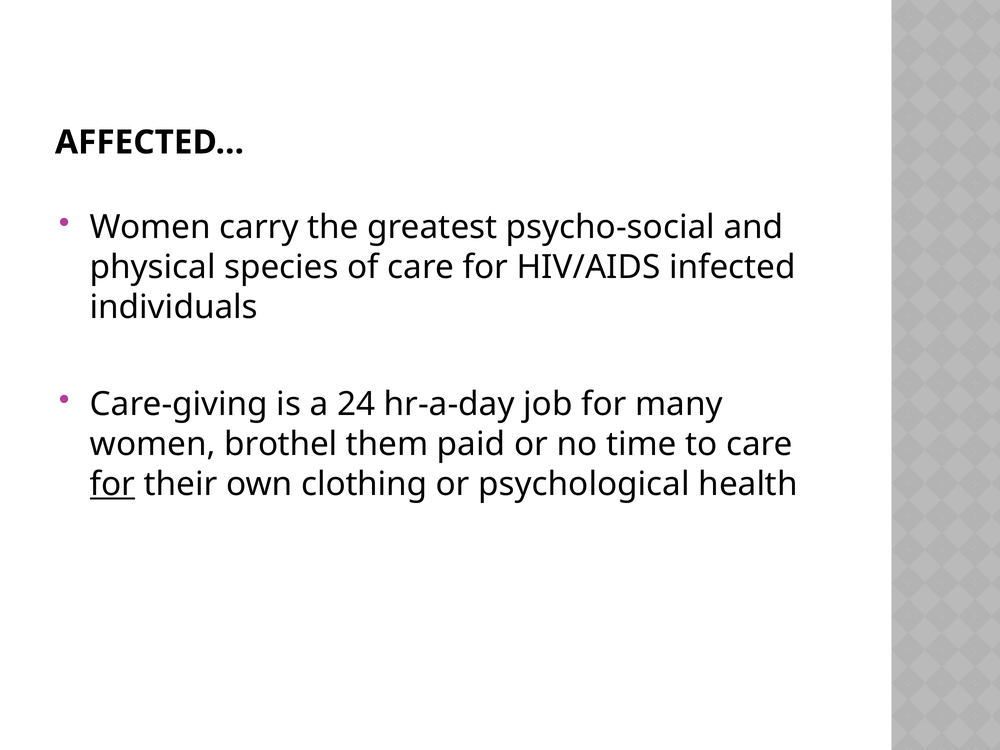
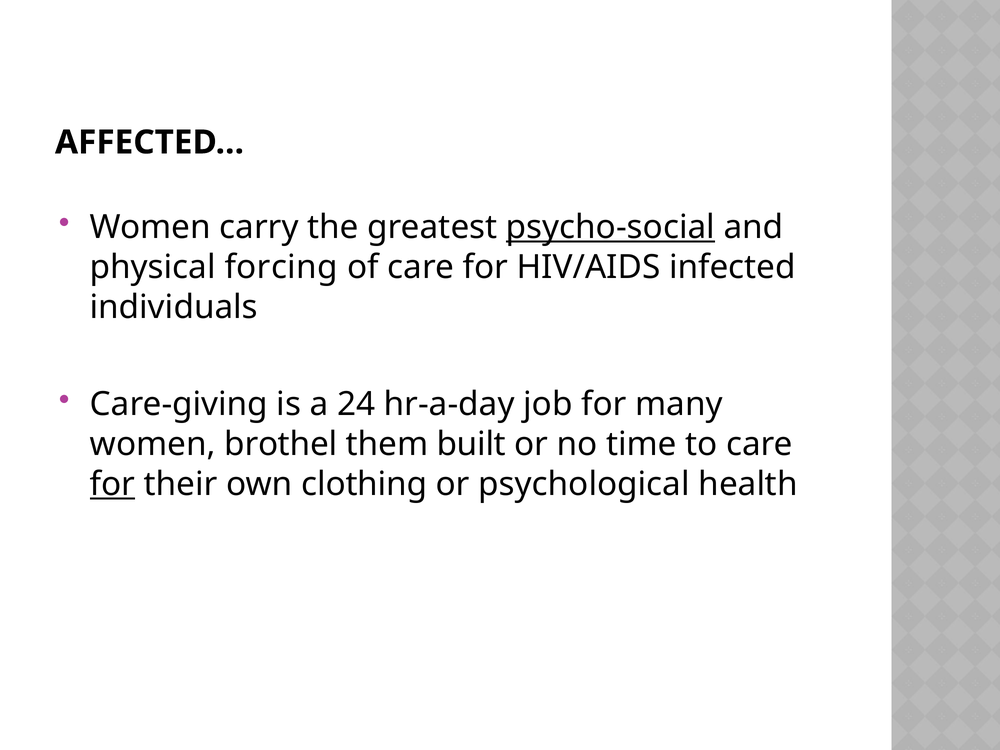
psycho-social underline: none -> present
species: species -> forcing
paid: paid -> built
